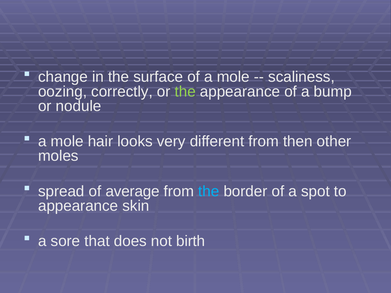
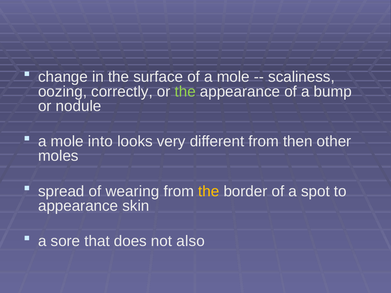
hair: hair -> into
average: average -> wearing
the at (209, 191) colour: light blue -> yellow
birth: birth -> also
